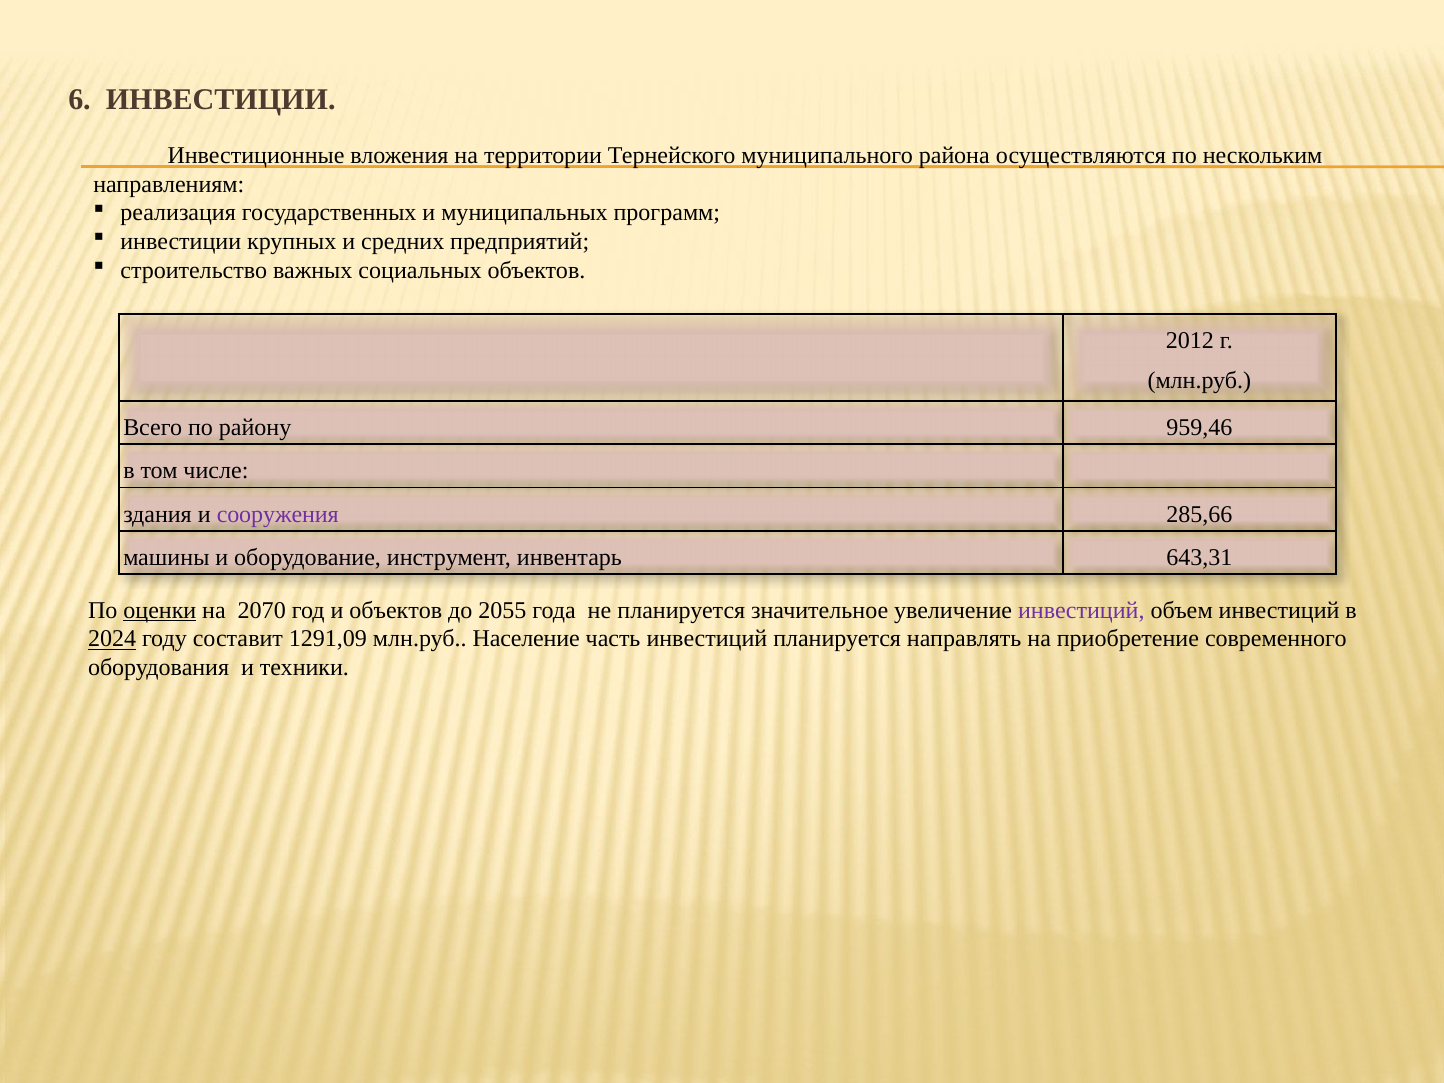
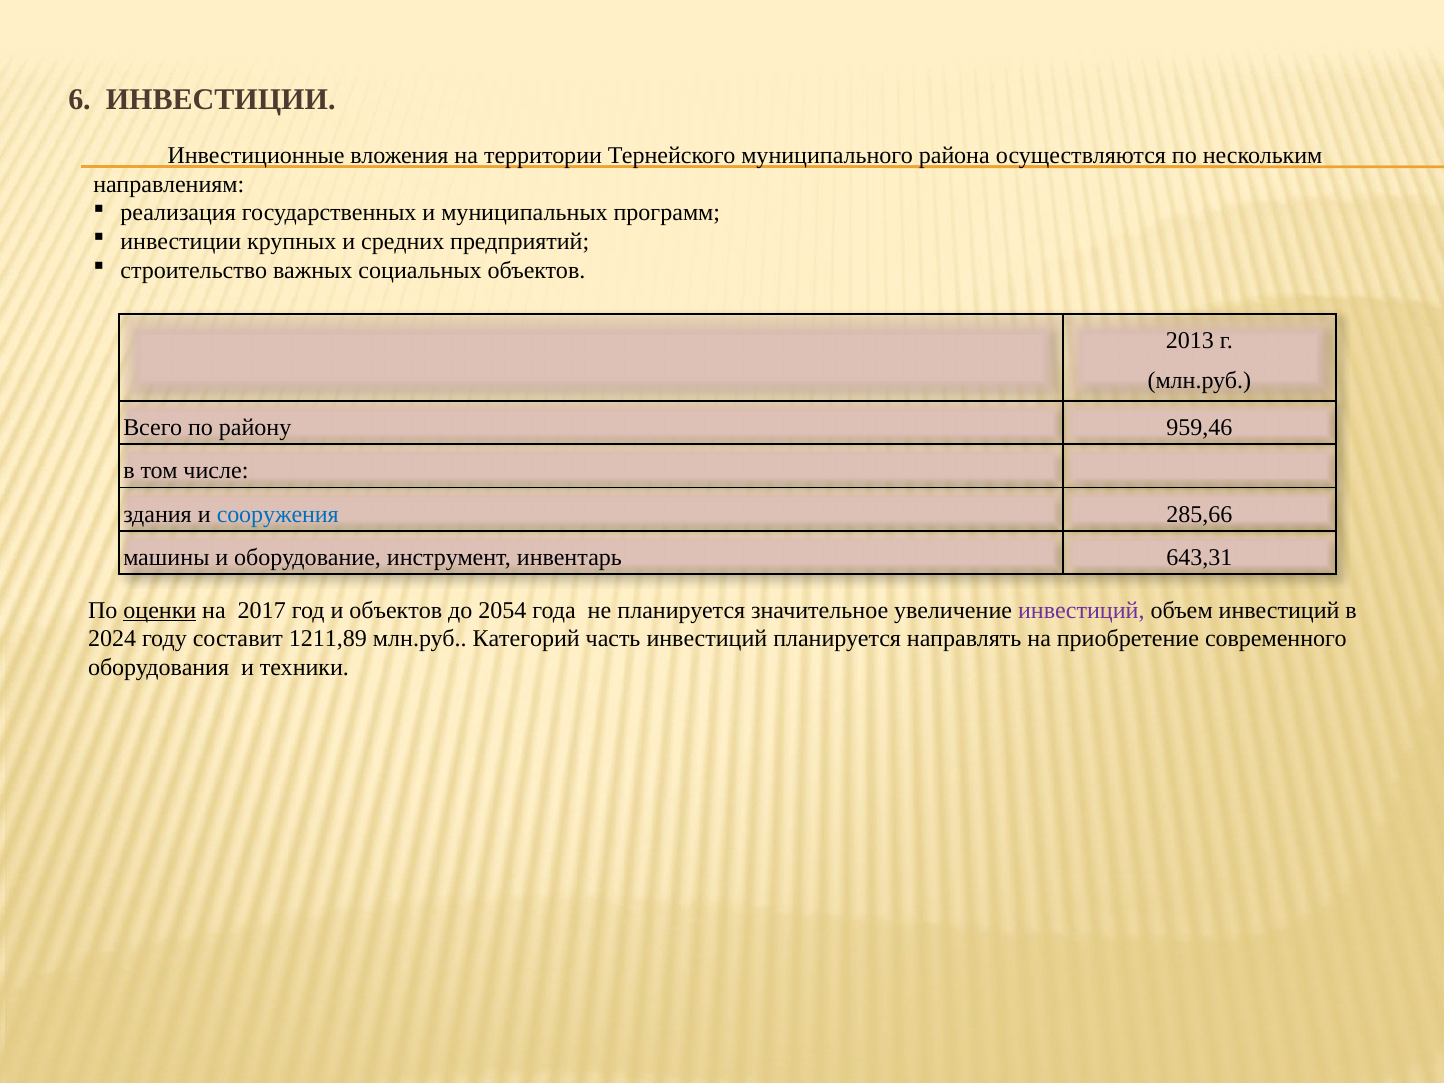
2012: 2012 -> 2013
сооружения colour: purple -> blue
2070: 2070 -> 2017
2055: 2055 -> 2054
2024 underline: present -> none
1291,09: 1291,09 -> 1211,89
Население: Население -> Категорий
